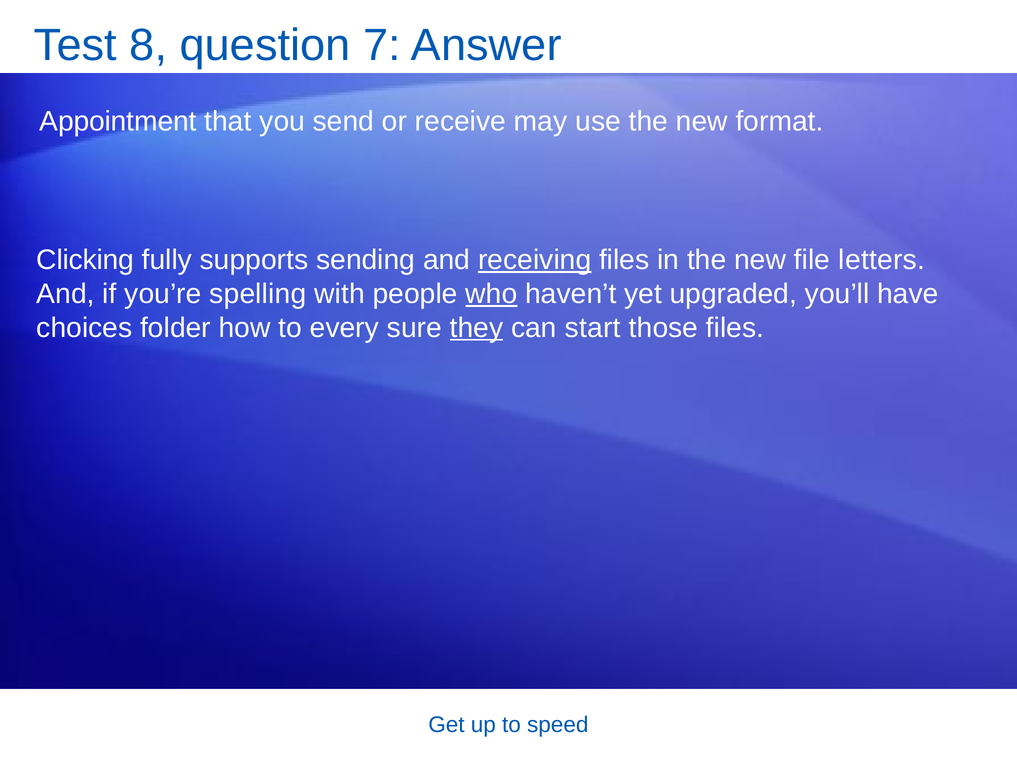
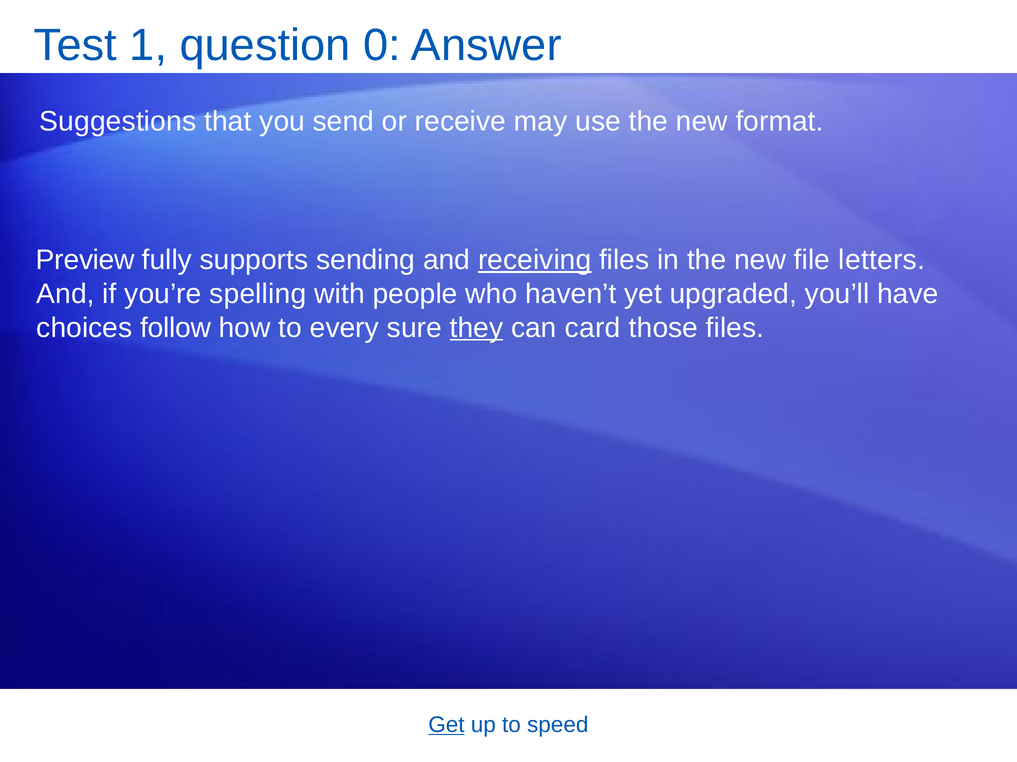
8: 8 -> 1
7: 7 -> 0
Appointment: Appointment -> Suggestions
Clicking: Clicking -> Preview
who underline: present -> none
folder: folder -> follow
start: start -> card
Get underline: none -> present
